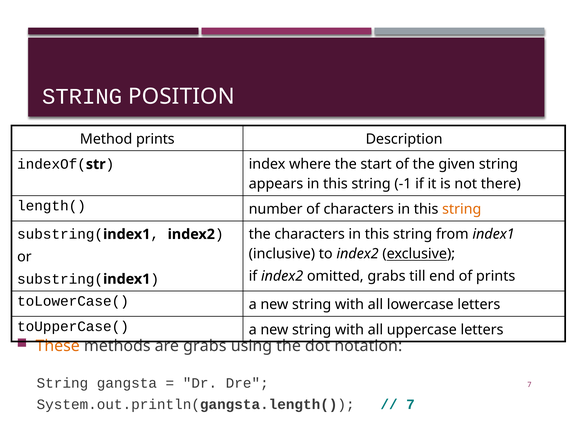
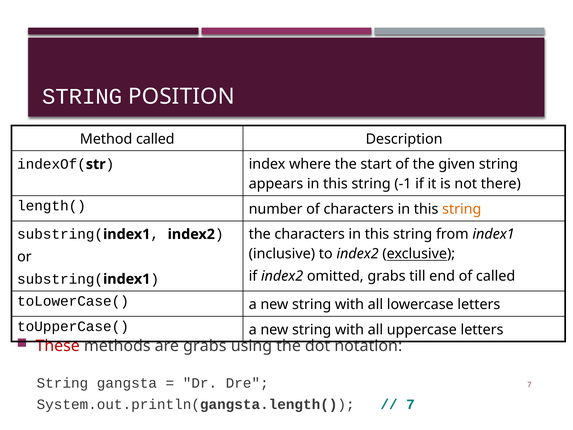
Method prints: prints -> called
of prints: prints -> called
These colour: orange -> red
